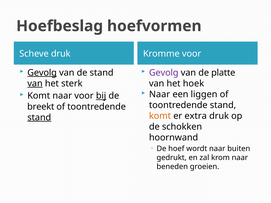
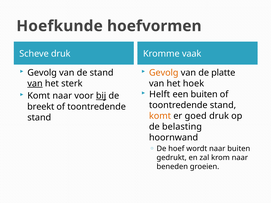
Hoefbeslag: Hoefbeslag -> Hoefkunde
Kromme voor: voor -> vaak
Gevolg at (42, 73) underline: present -> none
Gevolg at (164, 73) colour: purple -> orange
Naar at (160, 94): Naar -> Helft
een liggen: liggen -> buiten
extra: extra -> goed
stand at (39, 118) underline: present -> none
schokken: schokken -> belasting
